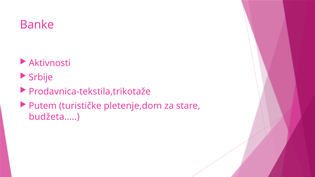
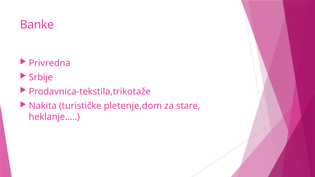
Aktivnosti: Aktivnosti -> Privredna
Putem: Putem -> Nakita
budžeta…: budžeta… -> heklanje…
